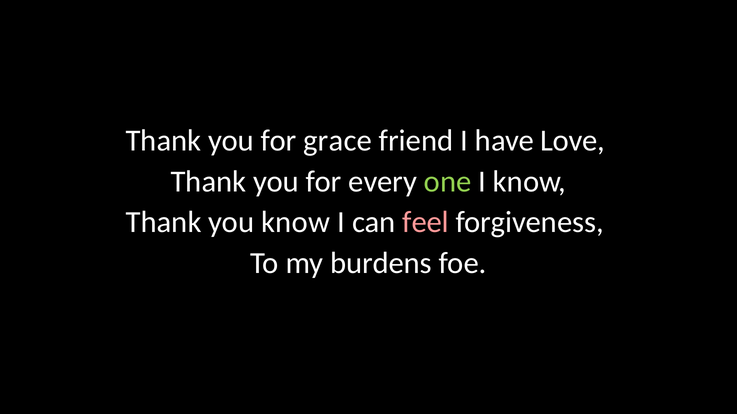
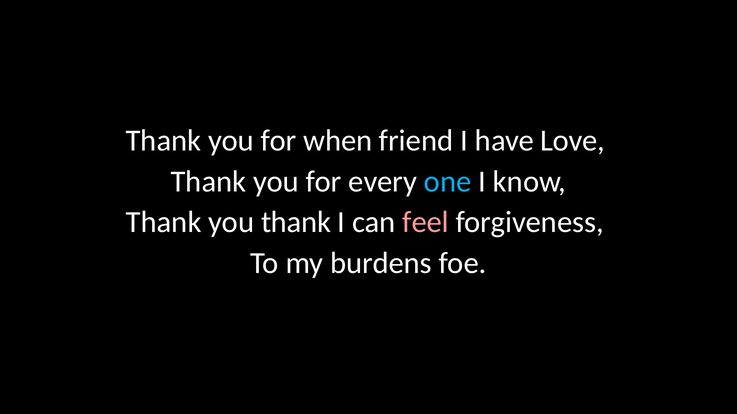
grace: grace -> when
one colour: light green -> light blue
you know: know -> thank
